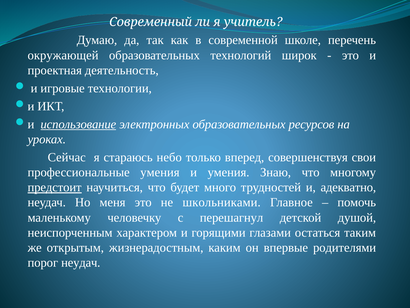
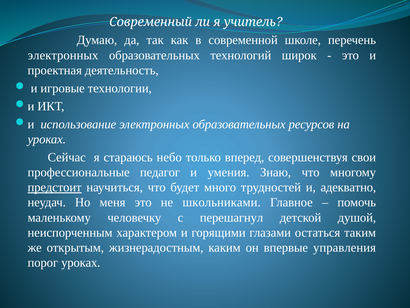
окружающей at (63, 55): окружающей -> электронных
использование underline: present -> none
профессиональные умения: умения -> педагог
родителями: родителями -> управления
порог неудач: неудач -> уроках
